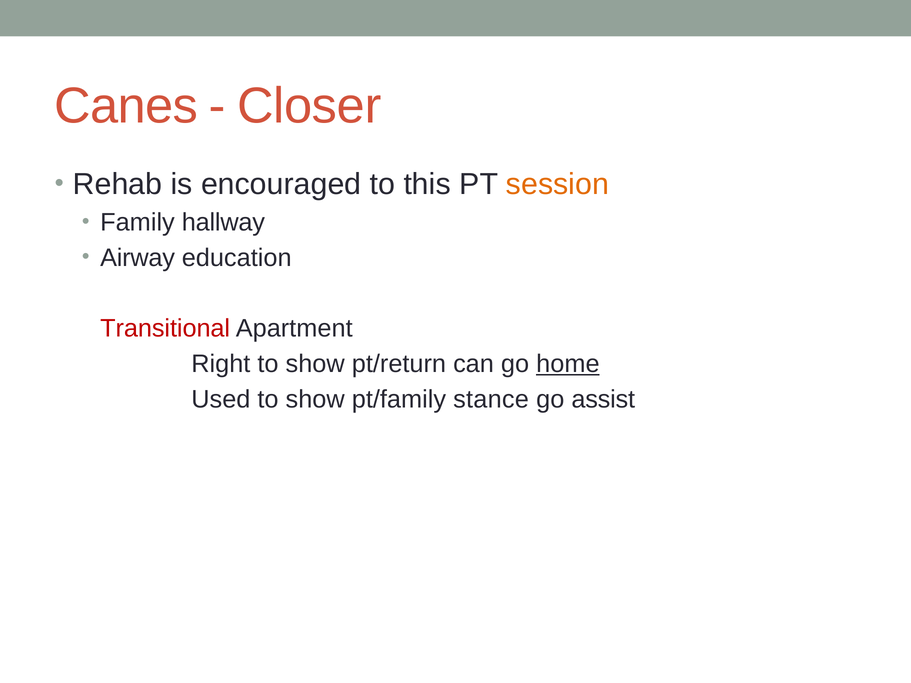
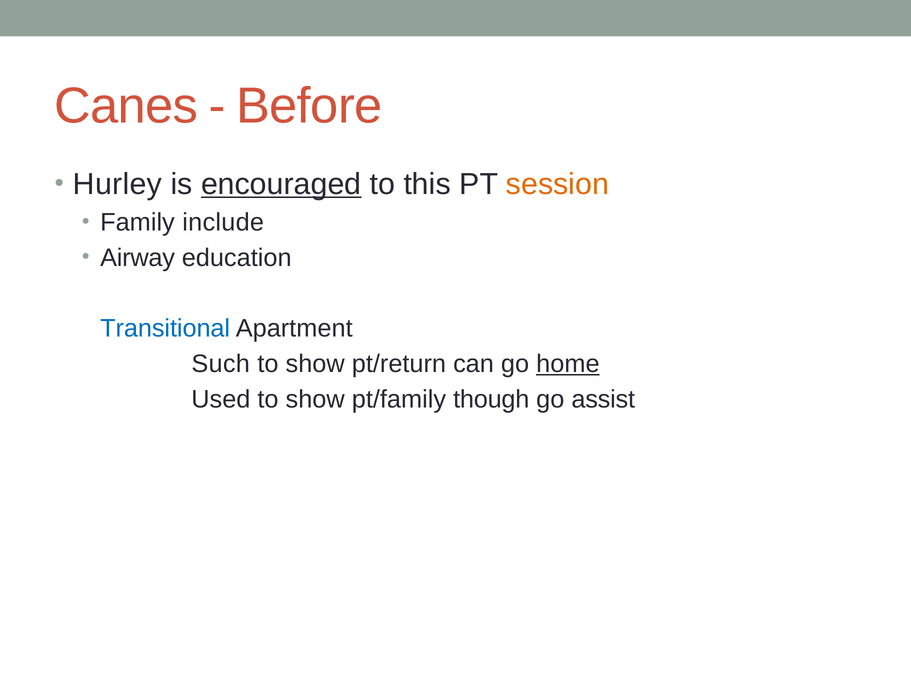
Closer: Closer -> Before
Rehab: Rehab -> Hurley
encouraged underline: none -> present
hallway: hallway -> include
Transitional colour: red -> blue
Right: Right -> Such
stance: stance -> though
